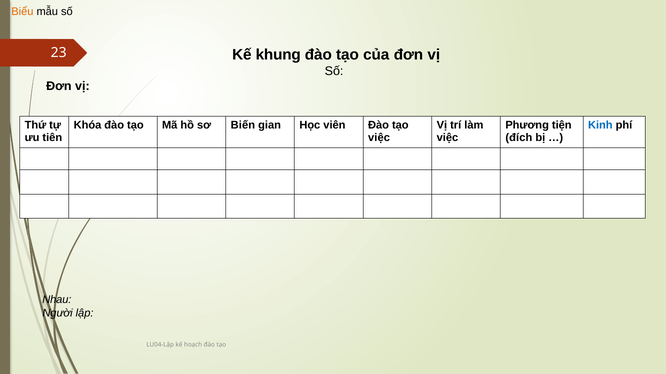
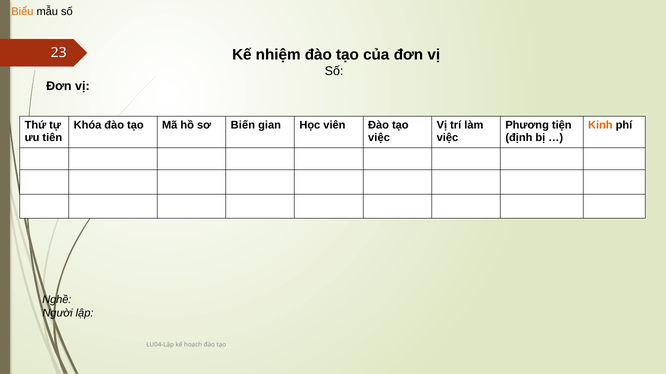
khung: khung -> nhiệm
Kinh colour: blue -> orange
đích: đích -> định
Nhau: Nhau -> Nghề
